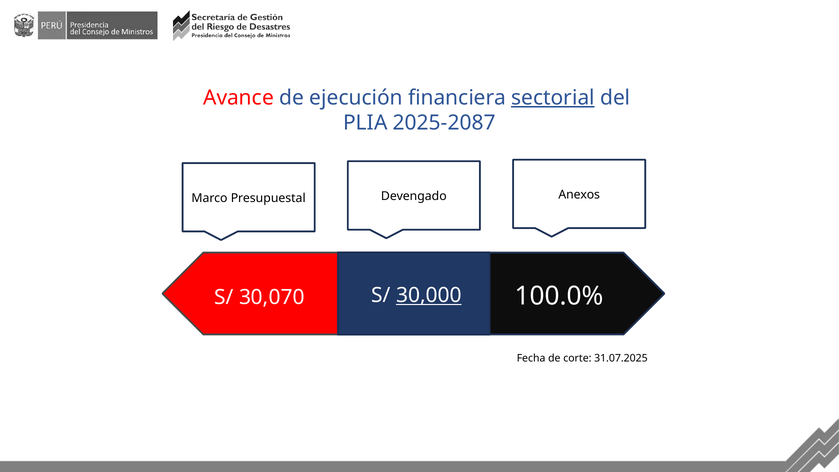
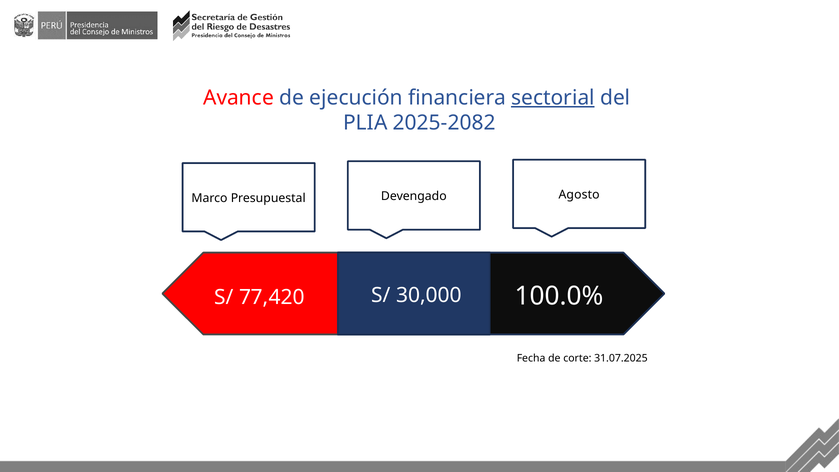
2025-2087: 2025-2087 -> 2025-2082
Anexos: Anexos -> Agosto
30,070: 30,070 -> 77,420
30,000 underline: present -> none
